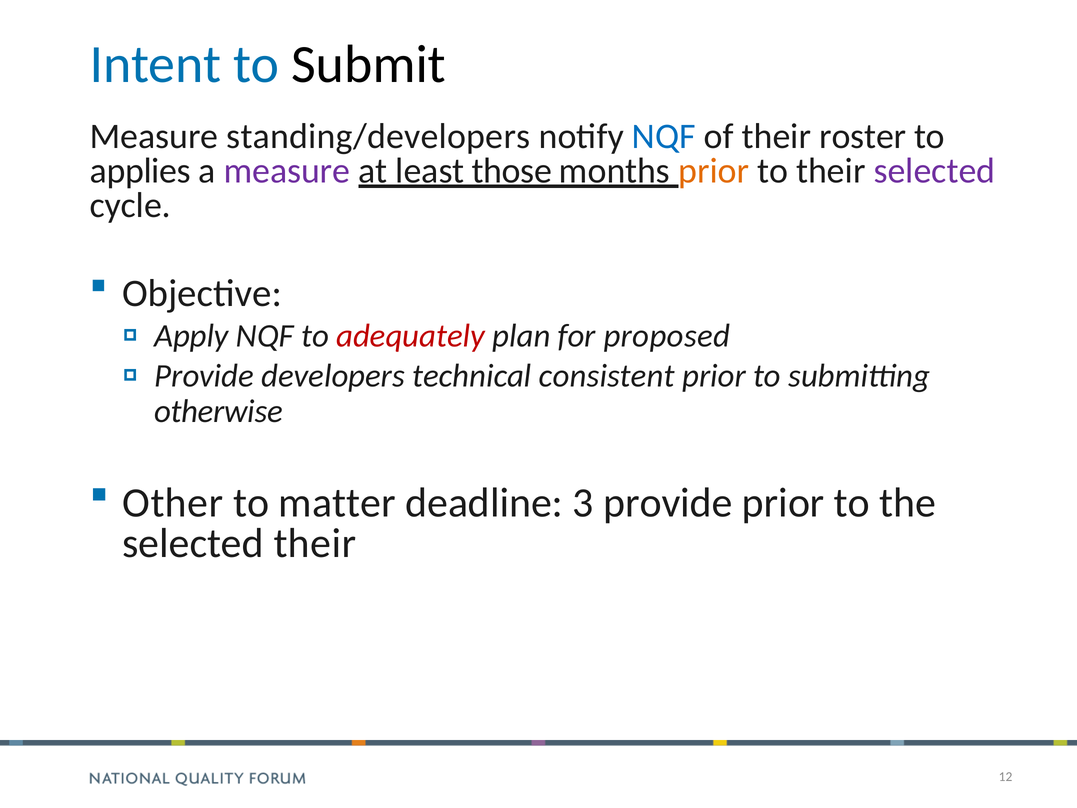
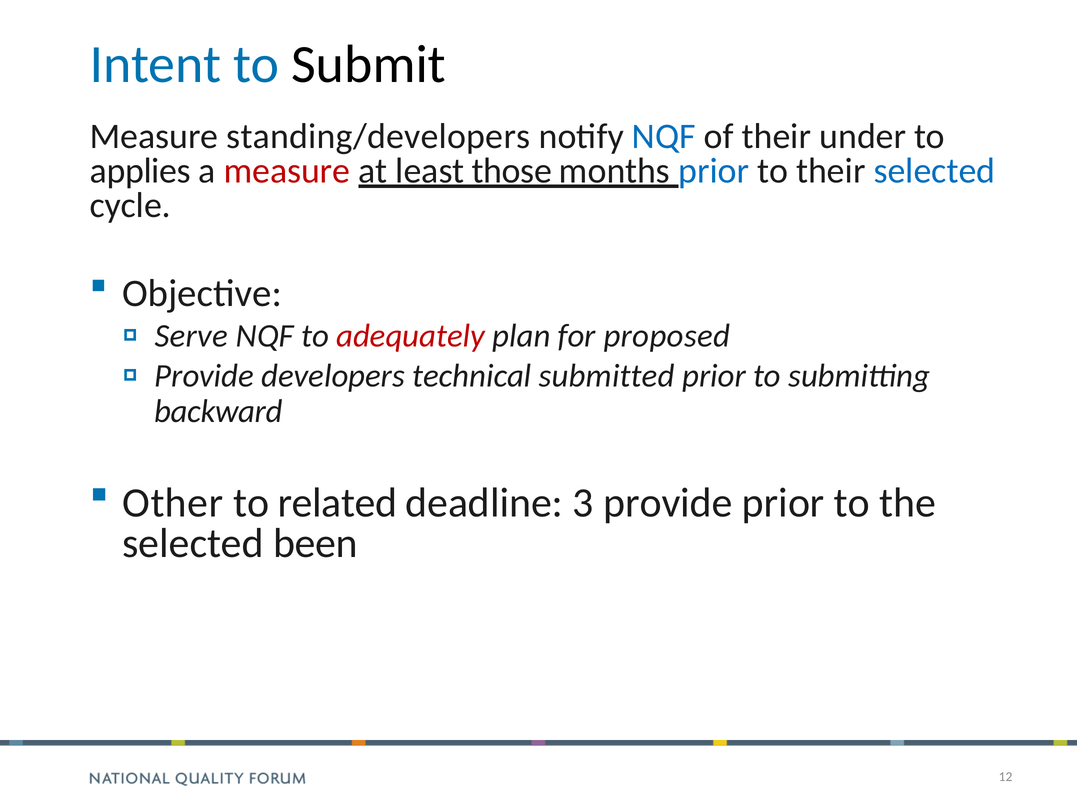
roster: roster -> under
measure at (287, 171) colour: purple -> red
prior at (714, 171) colour: orange -> blue
selected at (934, 171) colour: purple -> blue
Apply: Apply -> Serve
consistent: consistent -> submitted
otherwise: otherwise -> backward
matter: matter -> related
selected their: their -> been
